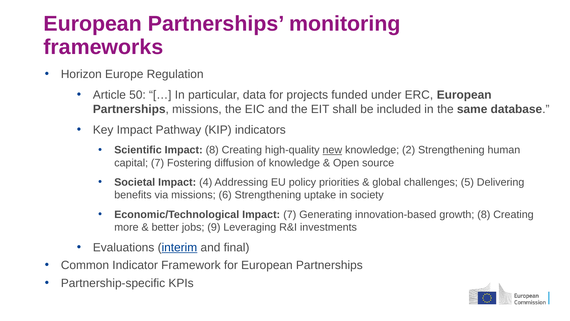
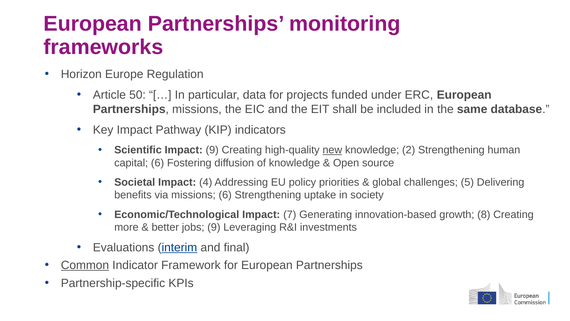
Impact 8: 8 -> 9
capital 7: 7 -> 6
Common underline: none -> present
